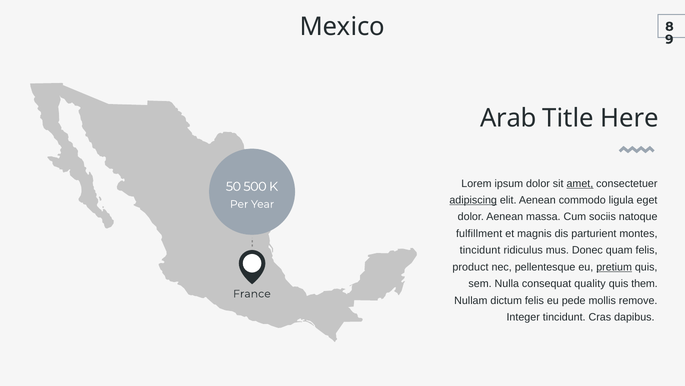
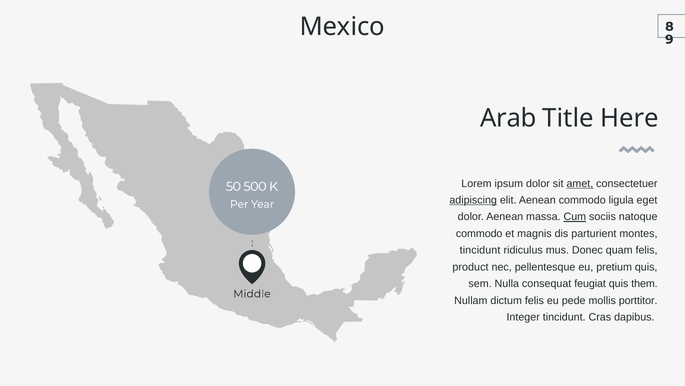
Cum underline: none -> present
fulfillment at (479, 233): fulfillment -> commodo
pretium underline: present -> none
quality: quality -> feugiat
France: France -> Middle
remove: remove -> porttitor
